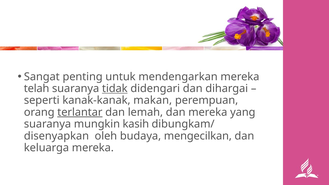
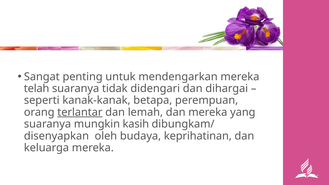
tidak underline: present -> none
makan: makan -> betapa
mengecilkan: mengecilkan -> keprihatinan
